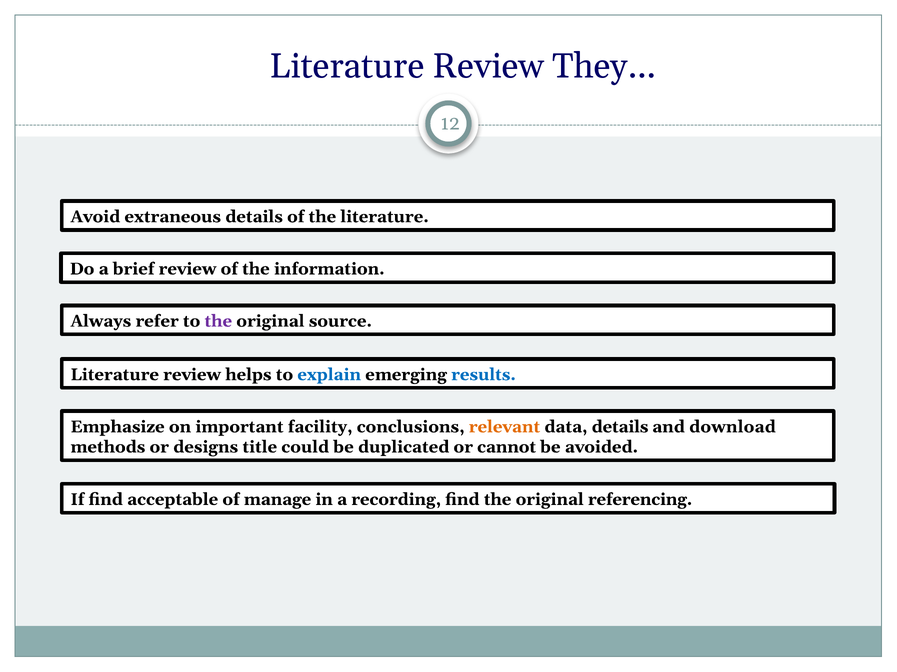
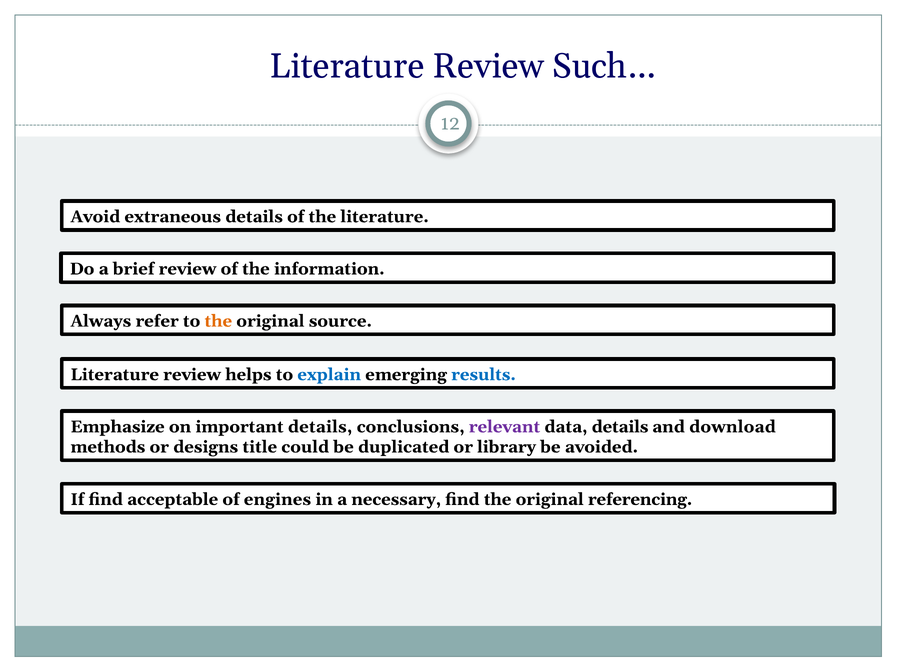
They…: They… -> Such…
the at (218, 321) colour: purple -> orange
important facility: facility -> details
relevant colour: orange -> purple
cannot: cannot -> library
manage: manage -> engines
recording: recording -> necessary
